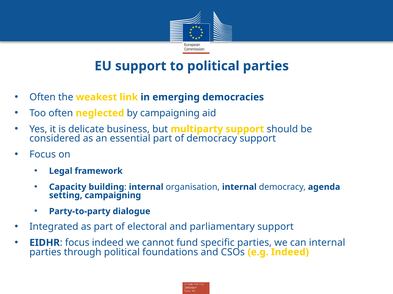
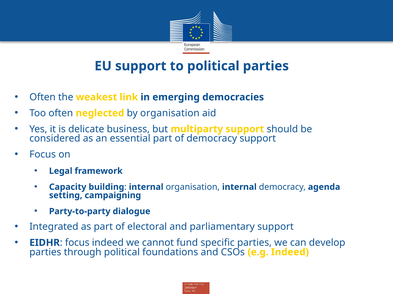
by campaigning: campaigning -> organisation
can internal: internal -> develop
